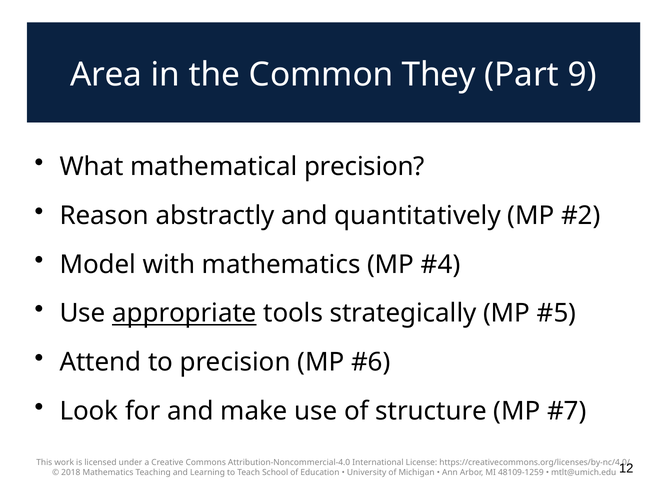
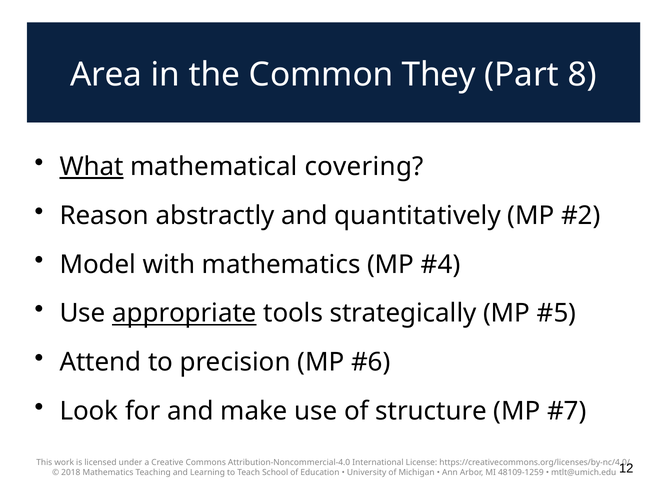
9: 9 -> 8
What underline: none -> present
mathematical precision: precision -> covering
